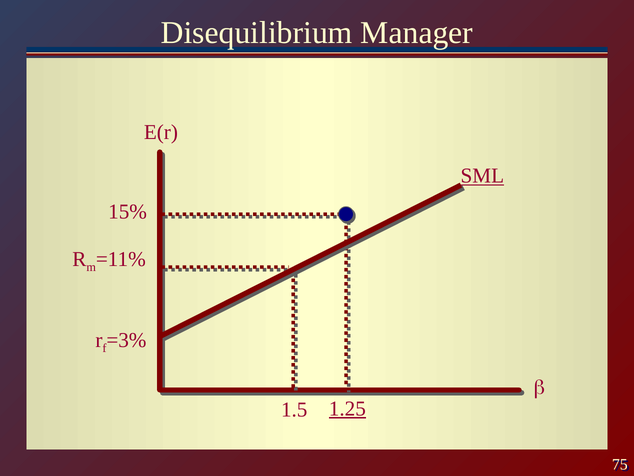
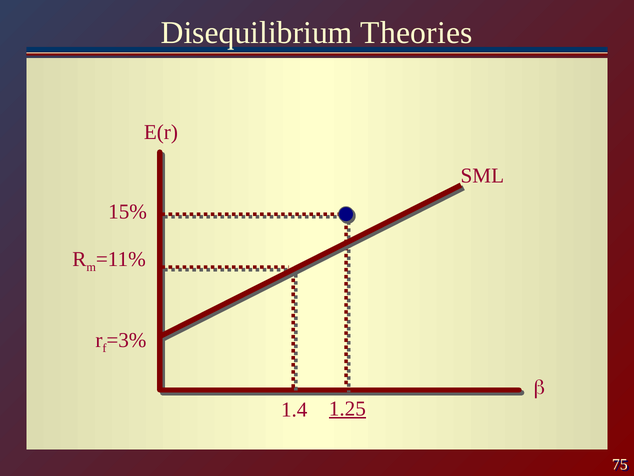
Manager: Manager -> Theories
SML underline: present -> none
1.5: 1.5 -> 1.4
